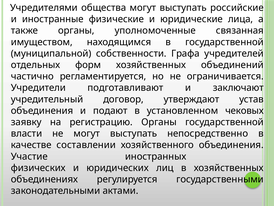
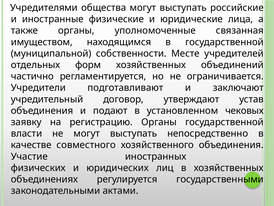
Графа: Графа -> Месте
составлении: составлении -> совместного
